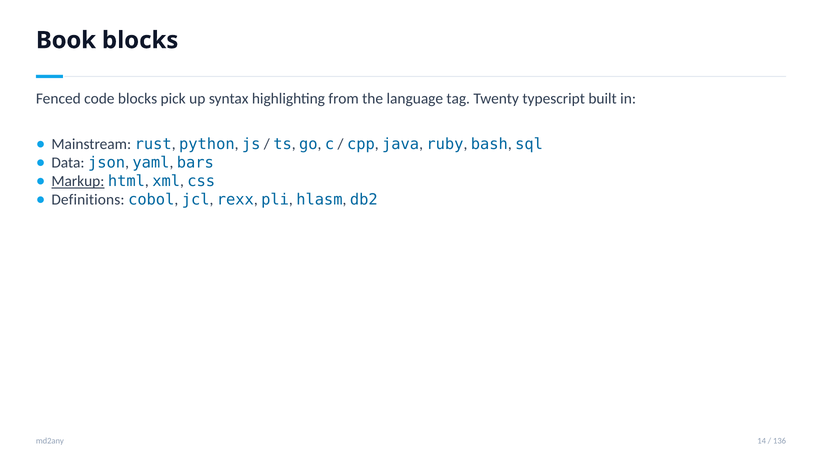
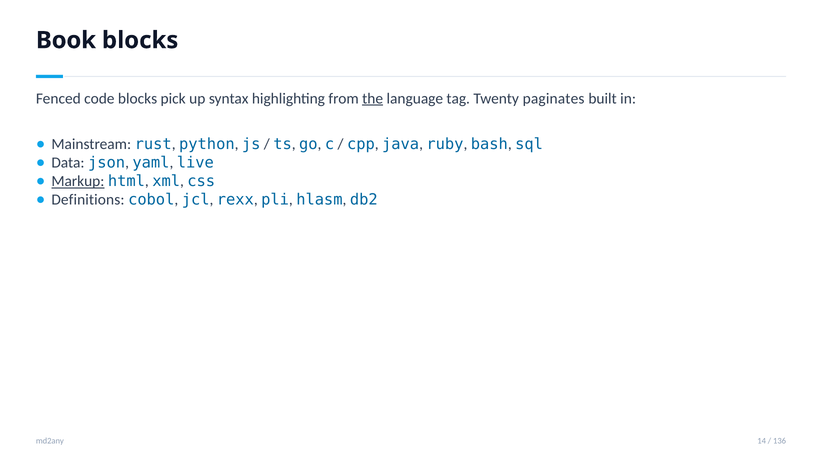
the underline: none -> present
typescript: typescript -> paginates
bars: bars -> live
